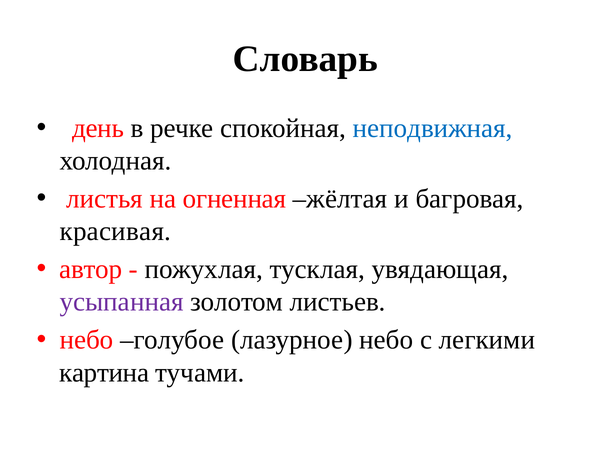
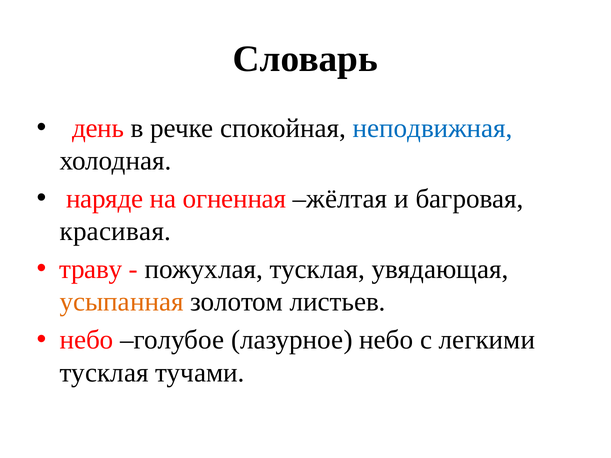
листья: листья -> наряде
автор: автор -> траву
усыпанная colour: purple -> orange
картина at (104, 373): картина -> тусклая
